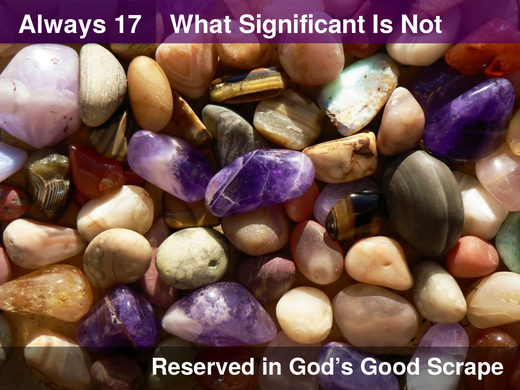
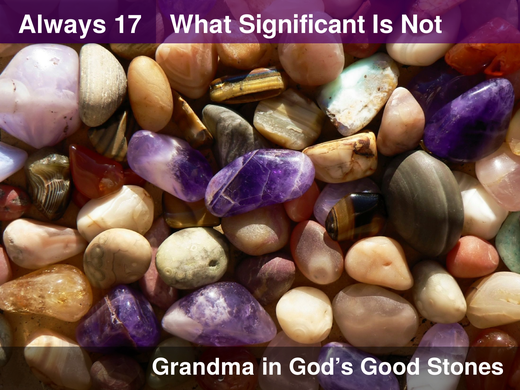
Reserved: Reserved -> Grandma
Scrape: Scrape -> Stones
